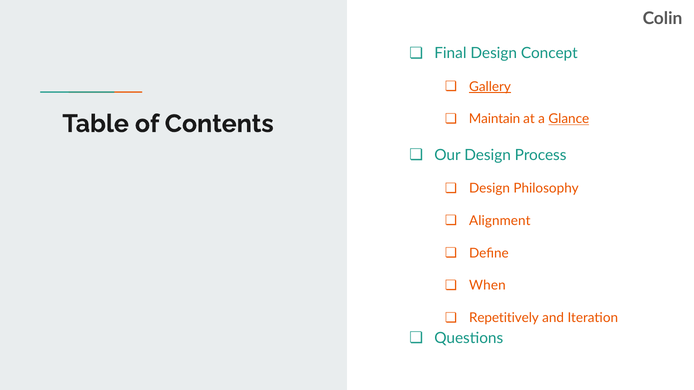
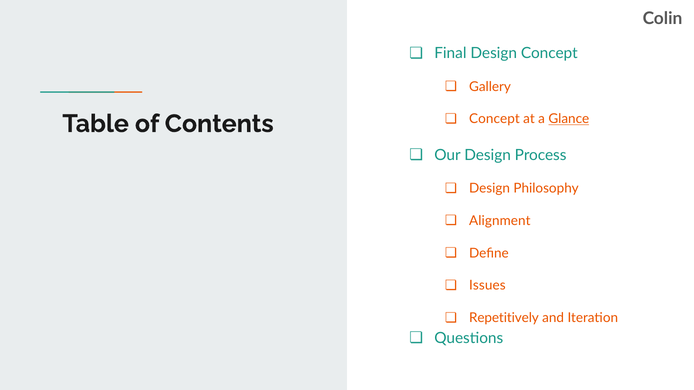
Gallery underline: present -> none
Maintain at (495, 119): Maintain -> Concept
When: When -> Issues
